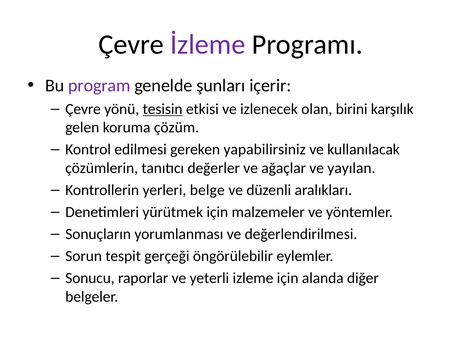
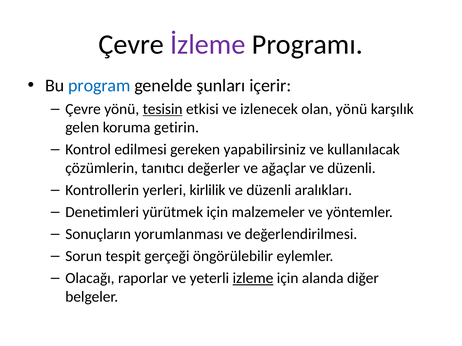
program colour: purple -> blue
olan birini: birini -> yönü
çözüm: çözüm -> getirin
yayılan at (351, 168): yayılan -> düzenli
belge: belge -> kirlilik
Sonucu: Sonucu -> Olacağı
izleme underline: none -> present
